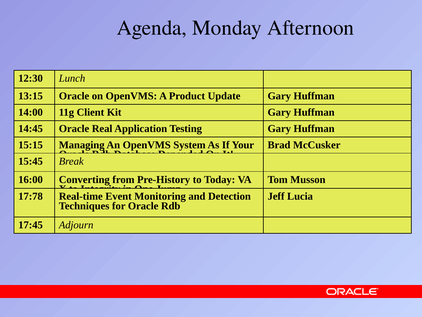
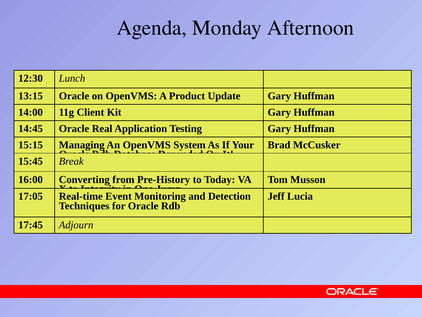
17:78: 17:78 -> 17:05
